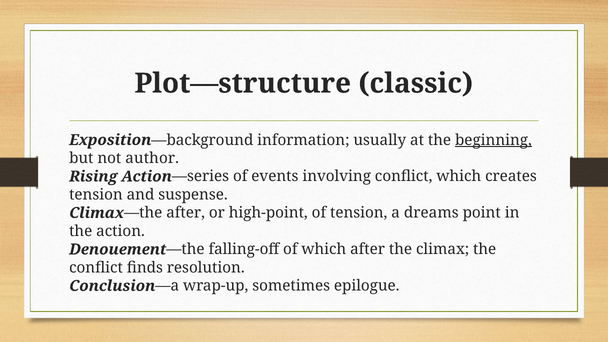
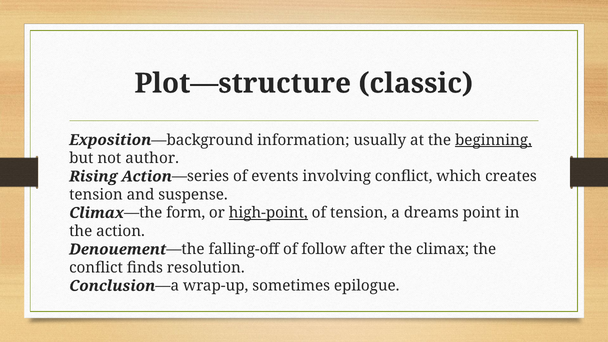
Climax—the after: after -> form
high-point underline: none -> present
of which: which -> follow
